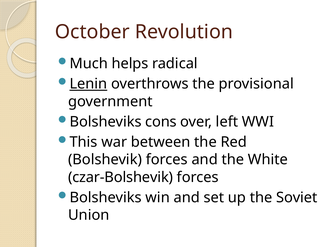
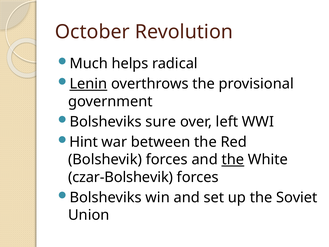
cons: cons -> sure
This: This -> Hint
the at (233, 160) underline: none -> present
